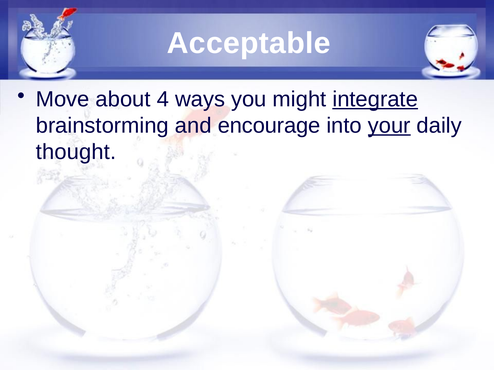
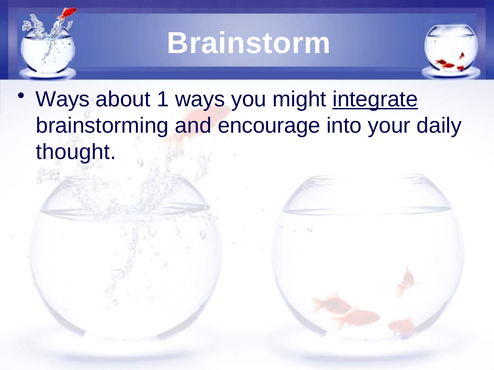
Acceptable: Acceptable -> Brainstorm
Move at (63, 100): Move -> Ways
4: 4 -> 1
your underline: present -> none
